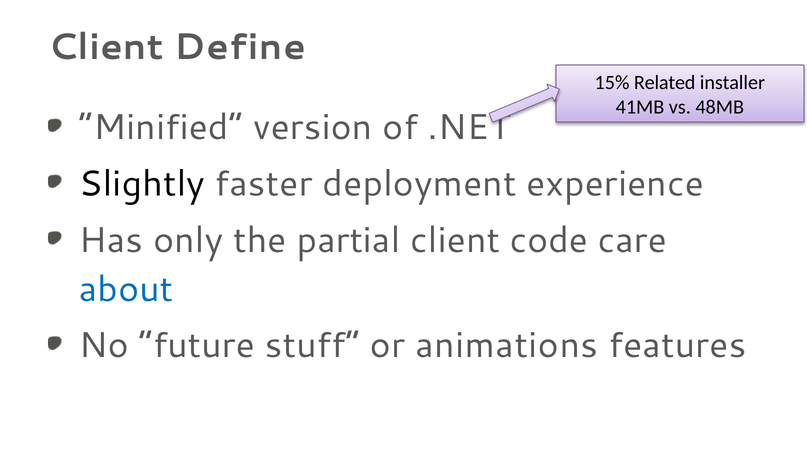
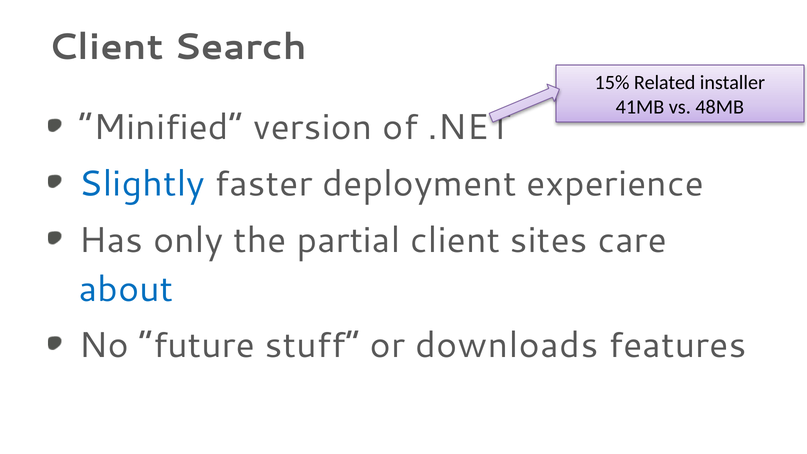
Define: Define -> Search
Slightly colour: black -> blue
code: code -> sites
animations: animations -> downloads
